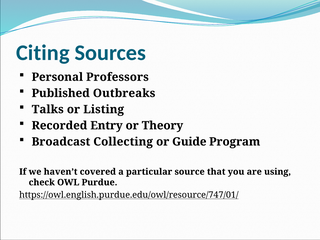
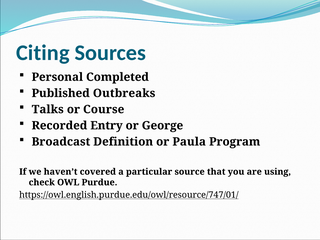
Professors: Professors -> Completed
Listing: Listing -> Course
Theory: Theory -> George
Collecting: Collecting -> Definition
Guide: Guide -> Paula
